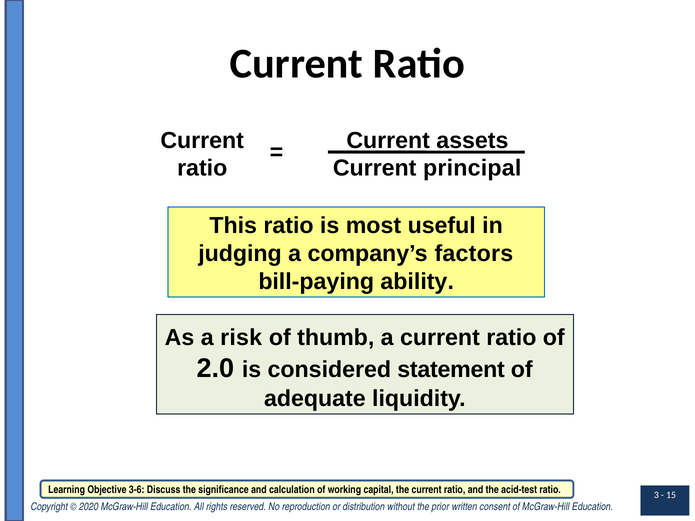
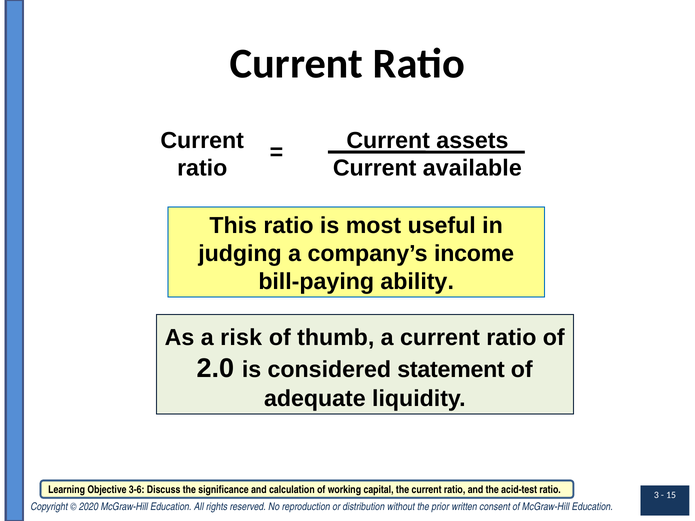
principal: principal -> available
factors: factors -> income
